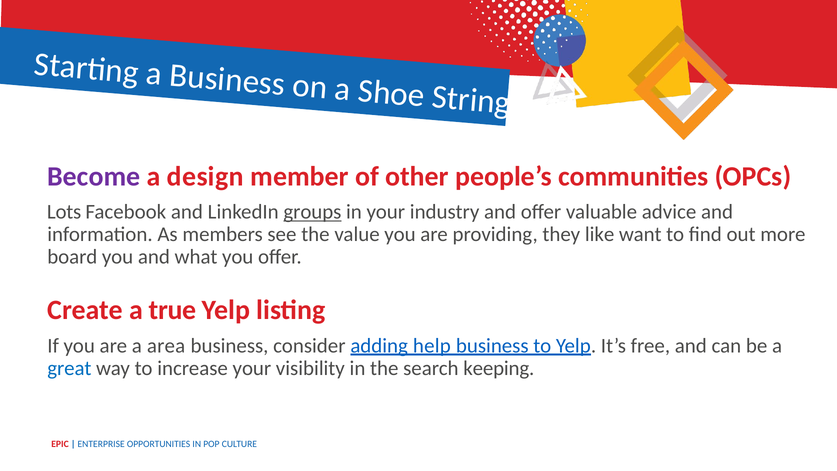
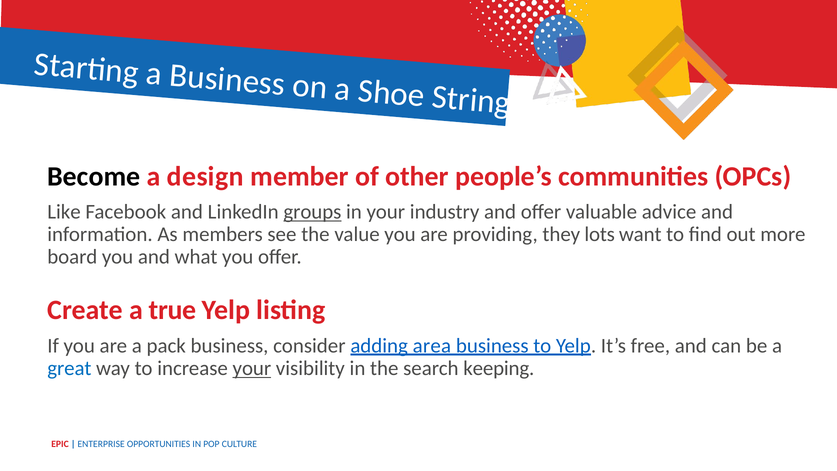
Become colour: purple -> black
Lots: Lots -> Like
like: like -> lots
area: area -> pack
help: help -> area
your at (252, 368) underline: none -> present
